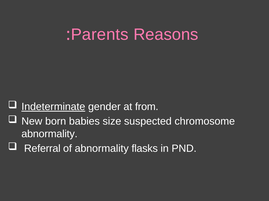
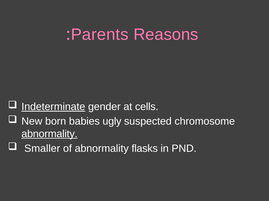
from: from -> cells
size: size -> ugly
abnormality at (50, 134) underline: none -> present
Referral: Referral -> Smaller
